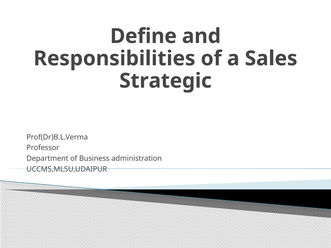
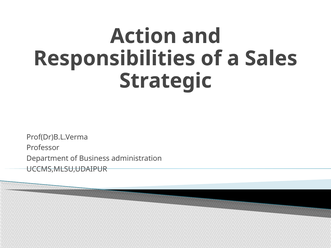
Define: Define -> Action
